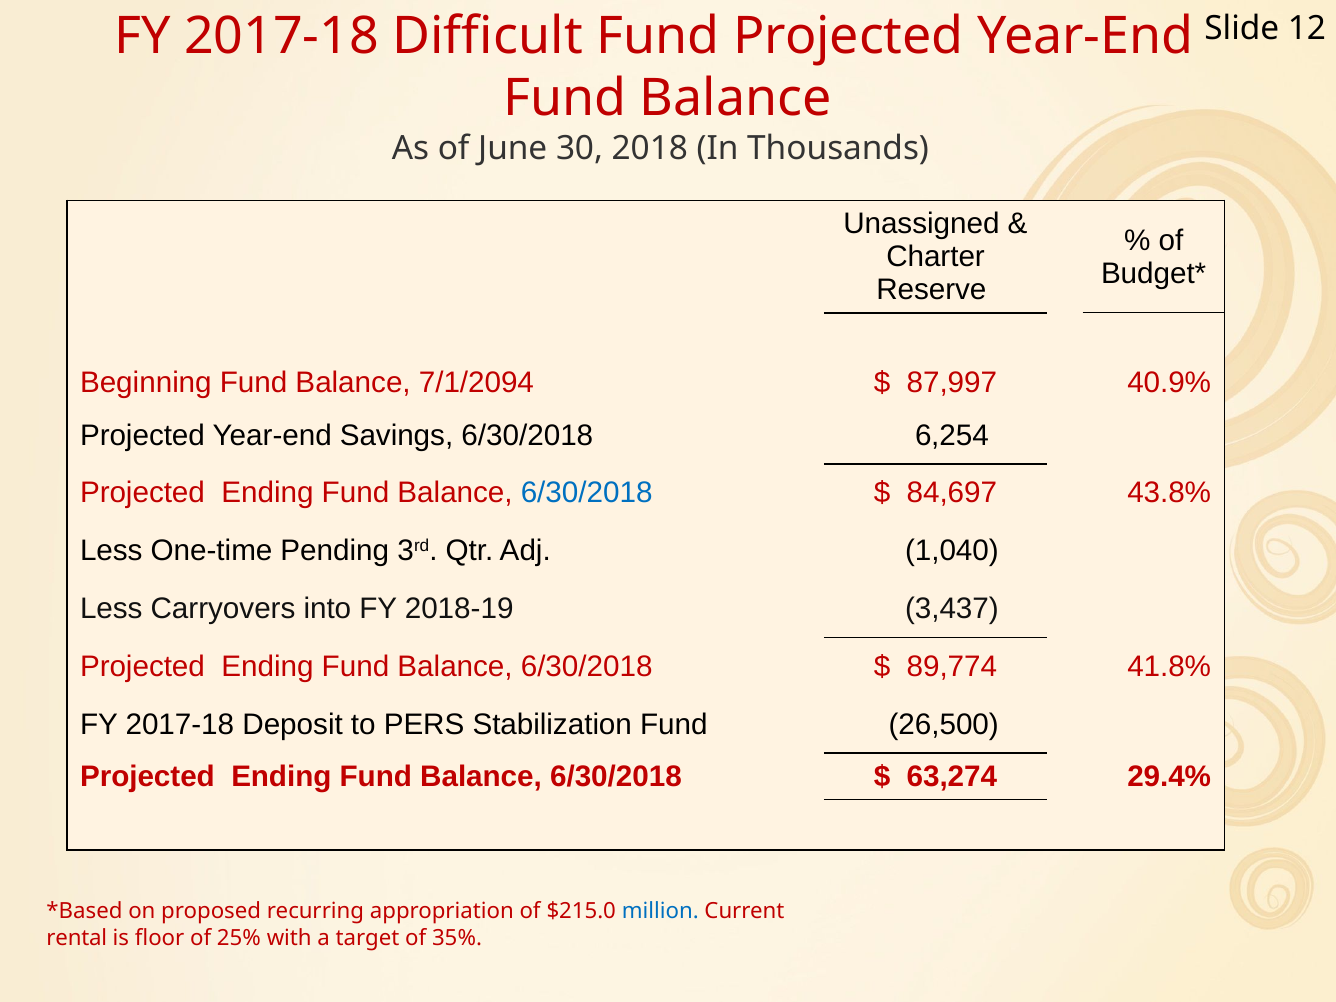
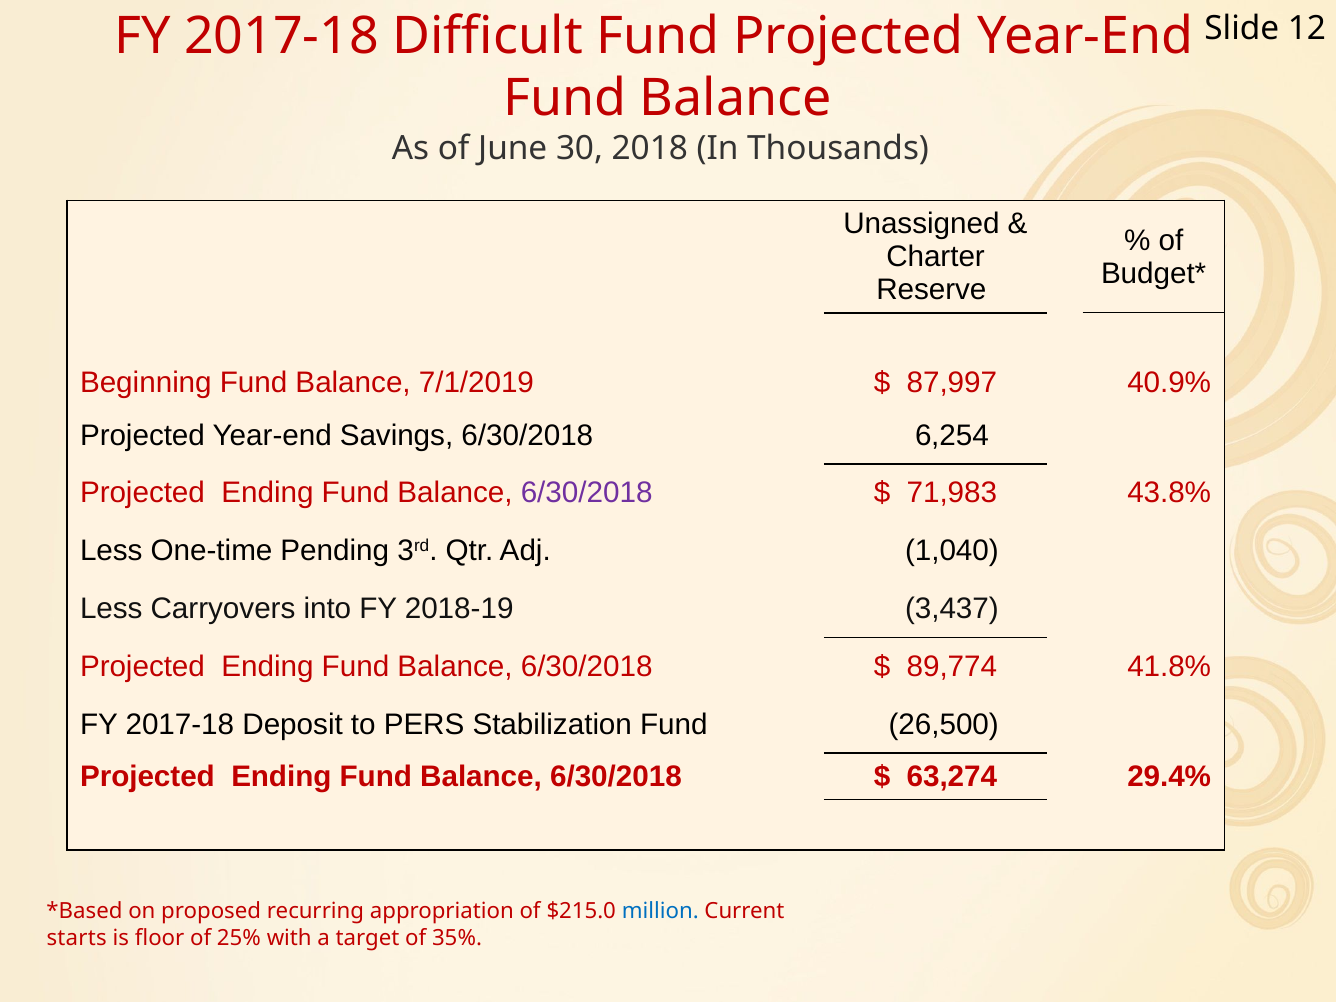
7/1/2094: 7/1/2094 -> 7/1/2019
6/30/2018 at (587, 493) colour: blue -> purple
84,697: 84,697 -> 71,983
rental: rental -> starts
